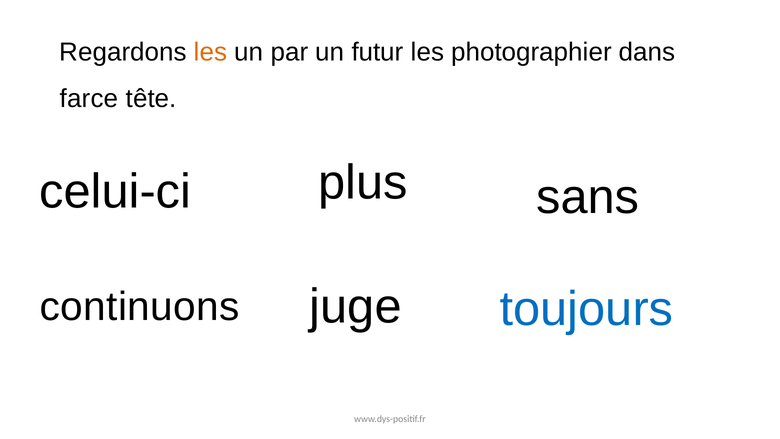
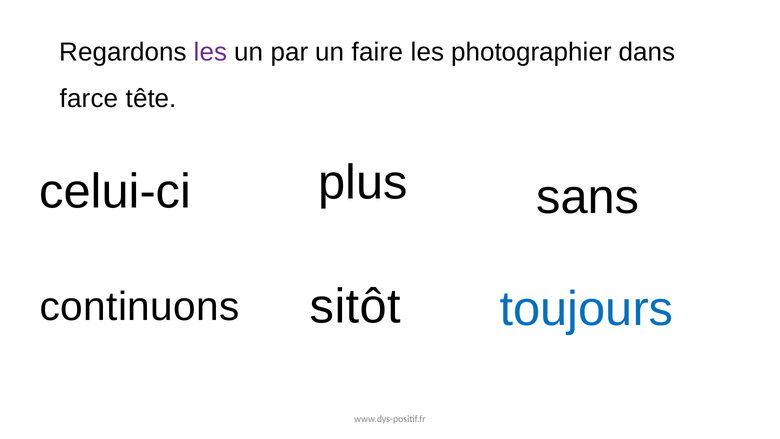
les at (211, 52) colour: orange -> purple
futur: futur -> faire
juge: juge -> sitôt
